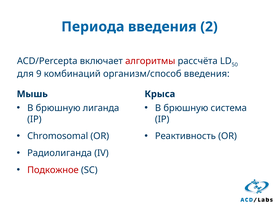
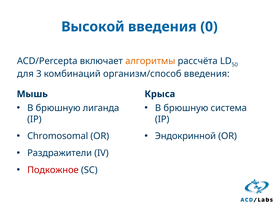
Периода: Периода -> Высокой
2: 2 -> 0
алгоритмы colour: red -> orange
9: 9 -> 3
Реактивность: Реактивность -> Эндокринной
Радиолиганда: Радиолиганда -> Раздражители
